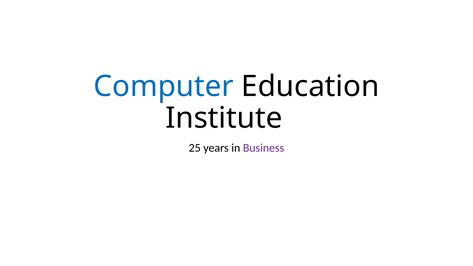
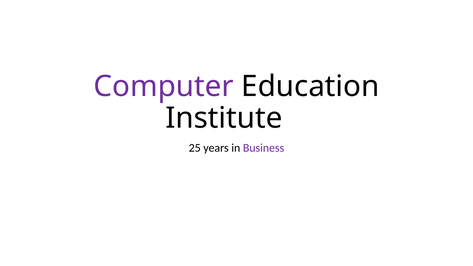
Computer colour: blue -> purple
